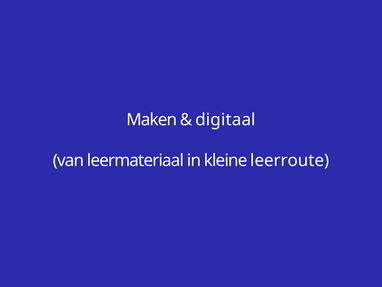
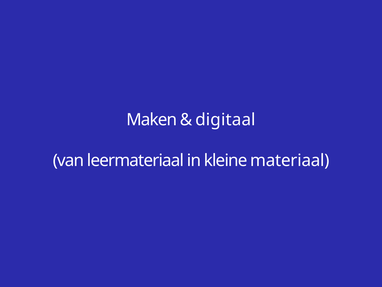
leerroute: leerroute -> materiaal
